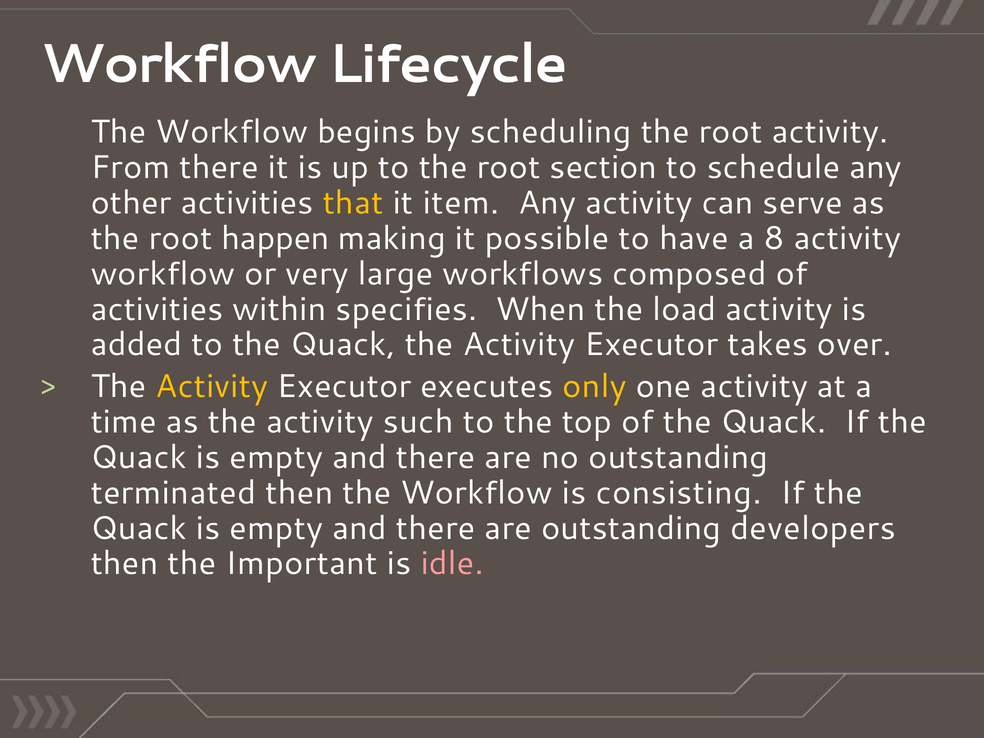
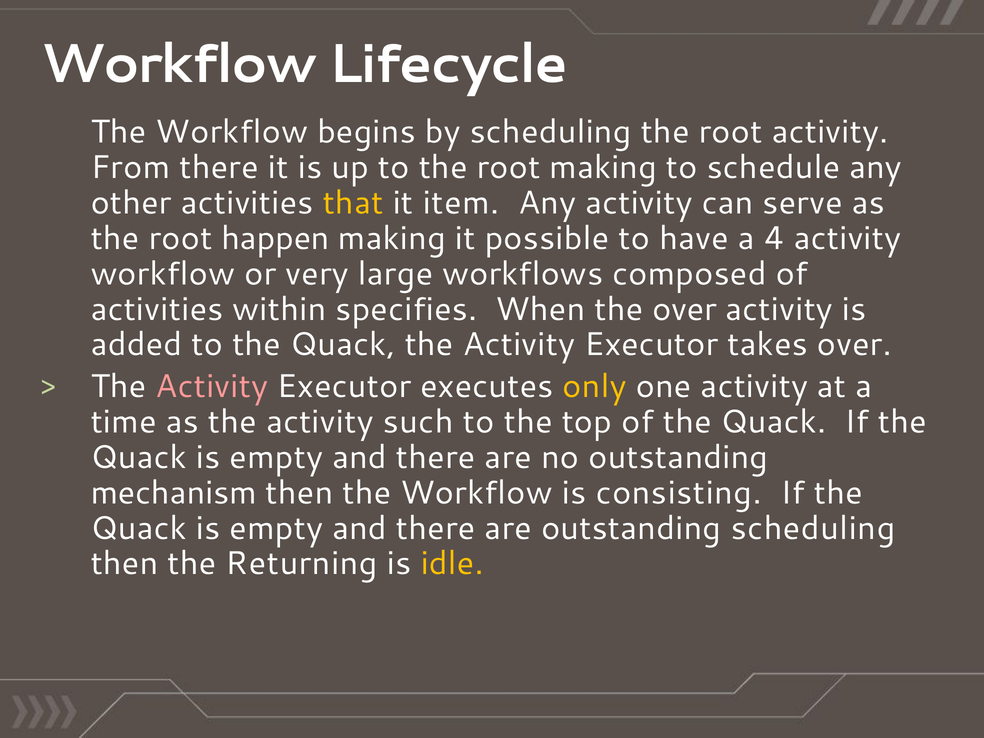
root section: section -> making
8: 8 -> 4
the load: load -> over
Activity at (212, 387) colour: yellow -> pink
terminated: terminated -> mechanism
outstanding developers: developers -> scheduling
Important: Important -> Returning
idle colour: pink -> yellow
